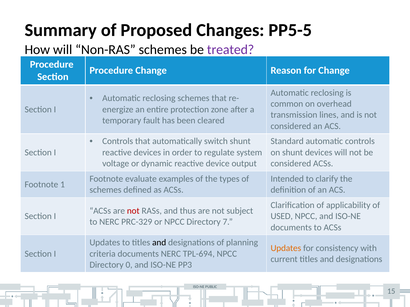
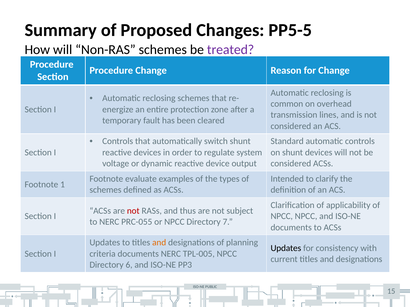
USED at (282, 217): USED -> NPCC
PRC-329: PRC-329 -> PRC-055
and at (159, 243) colour: black -> orange
Updates at (286, 249) colour: orange -> black
TPL-694: TPL-694 -> TPL-005
0: 0 -> 6
